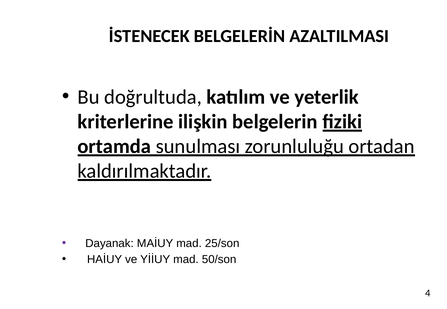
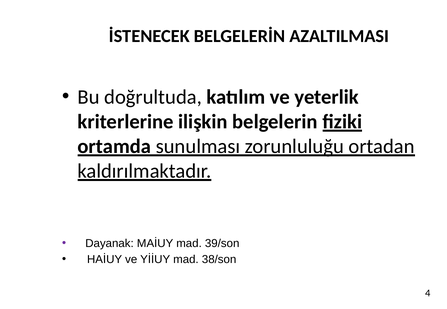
25/son: 25/son -> 39/son
50/son: 50/son -> 38/son
